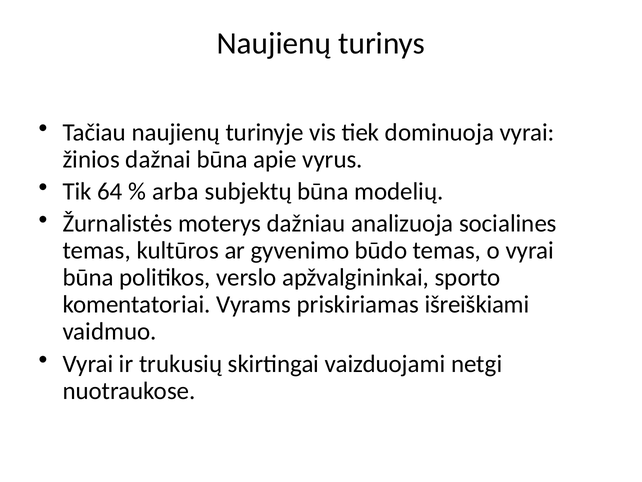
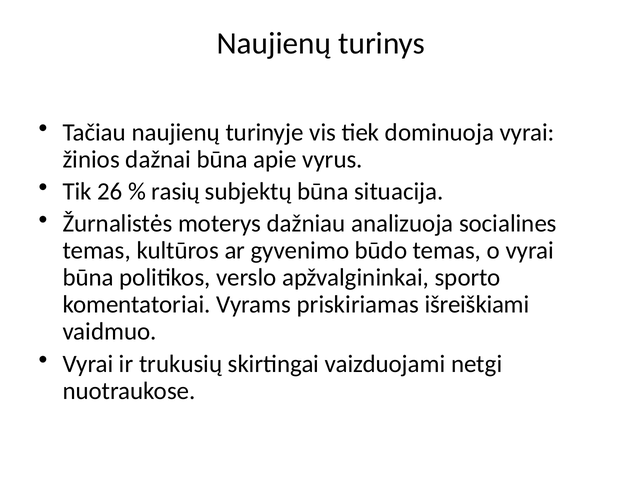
64: 64 -> 26
arba: arba -> rasių
modelių: modelių -> situacija
